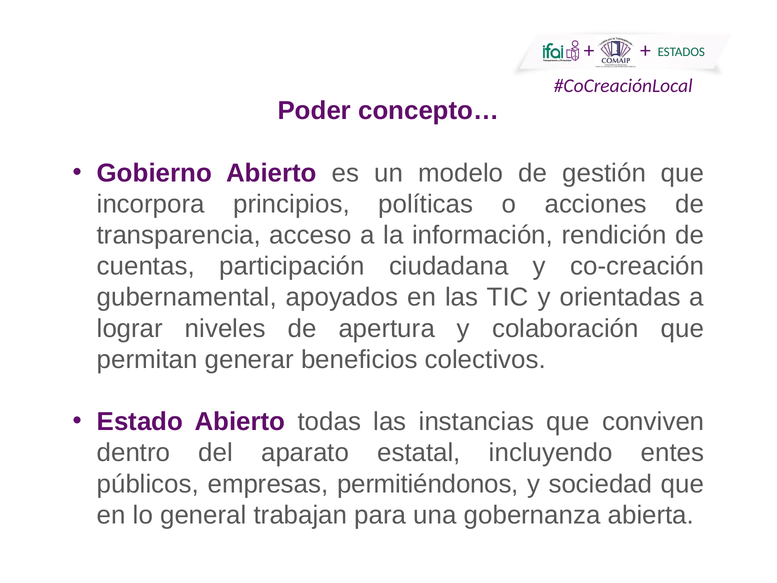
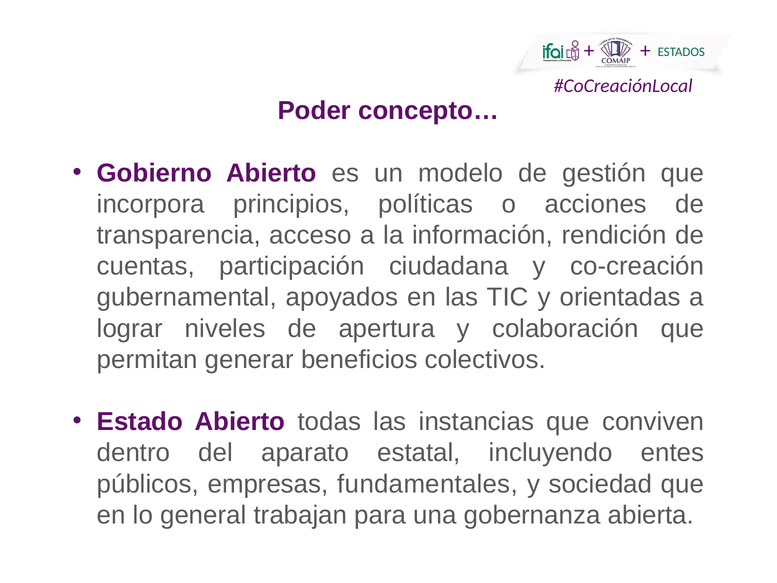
permitiéndonos: permitiéndonos -> fundamentales
